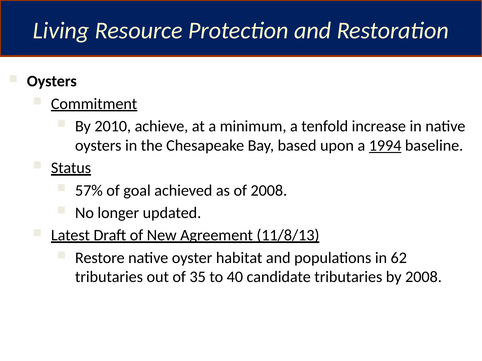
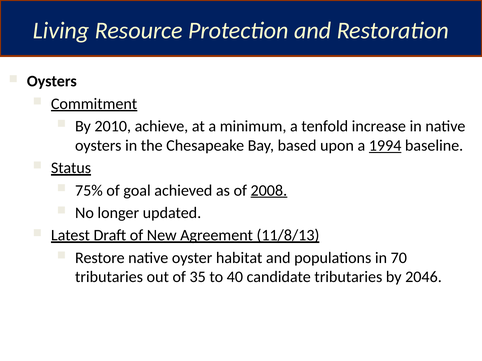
57%: 57% -> 75%
2008 at (269, 191) underline: none -> present
62: 62 -> 70
by 2008: 2008 -> 2046
